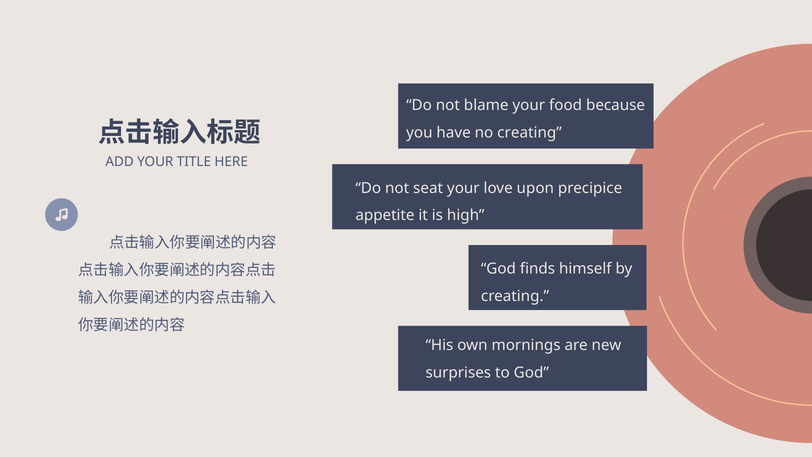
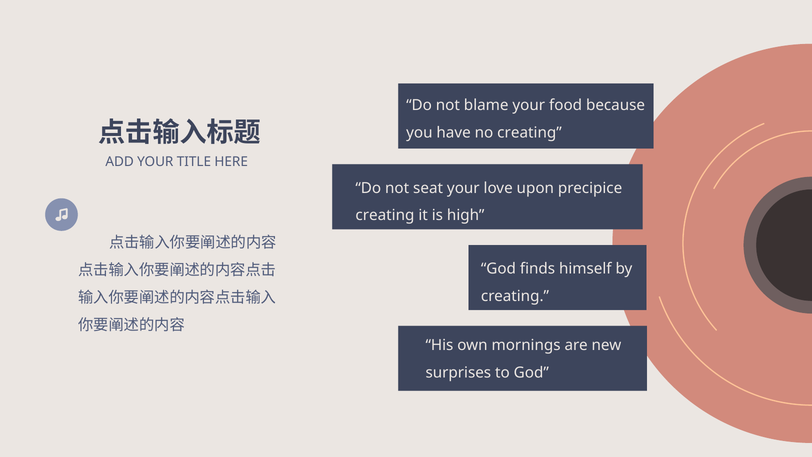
appetite at (385, 215): appetite -> creating
